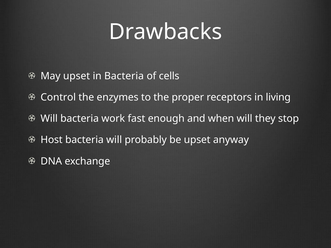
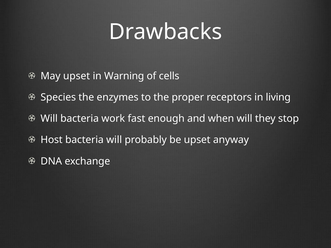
in Bacteria: Bacteria -> Warning
Control: Control -> Species
